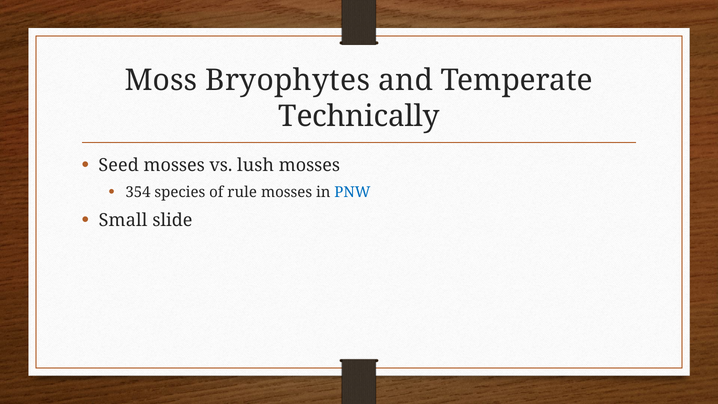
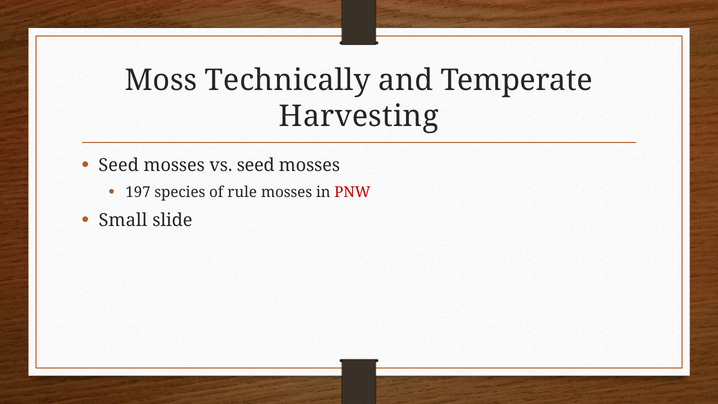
Bryophytes: Bryophytes -> Technically
Technically: Technically -> Harvesting
vs lush: lush -> seed
354: 354 -> 197
PNW colour: blue -> red
